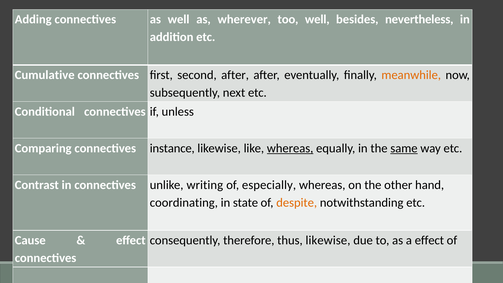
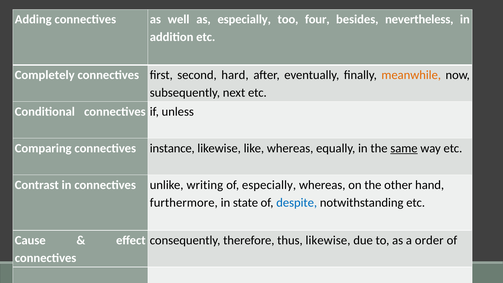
as wherever: wherever -> especially
too well: well -> four
Cumulative: Cumulative -> Completely
second after: after -> hard
whereas at (290, 148) underline: present -> none
coordinating: coordinating -> furthermore
despite colour: orange -> blue
a effect: effect -> order
